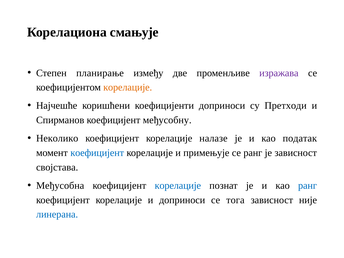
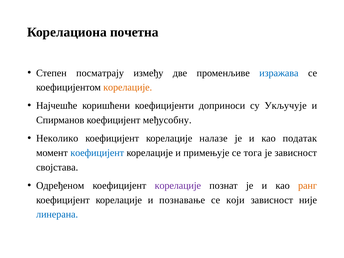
смањује: смањује -> почетна
планирање: планирање -> посматрају
изражава colour: purple -> blue
Претходи: Претходи -> Укључује
се ранг: ранг -> тога
Међусобна: Међусобна -> Одређеном
корелације at (178, 186) colour: blue -> purple
ранг at (308, 186) colour: blue -> orange
и доприноси: доприноси -> познавање
тога: тога -> који
